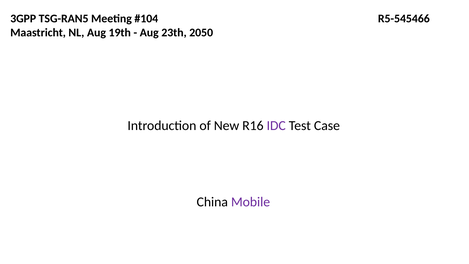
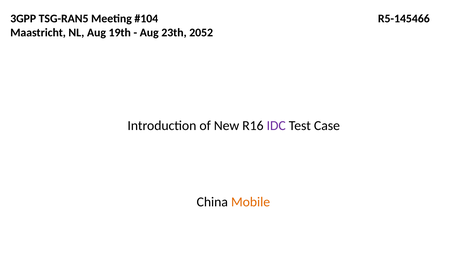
R5-545466: R5-545466 -> R5-145466
2050: 2050 -> 2052
Mobile colour: purple -> orange
